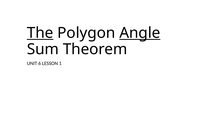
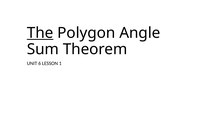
Angle underline: present -> none
